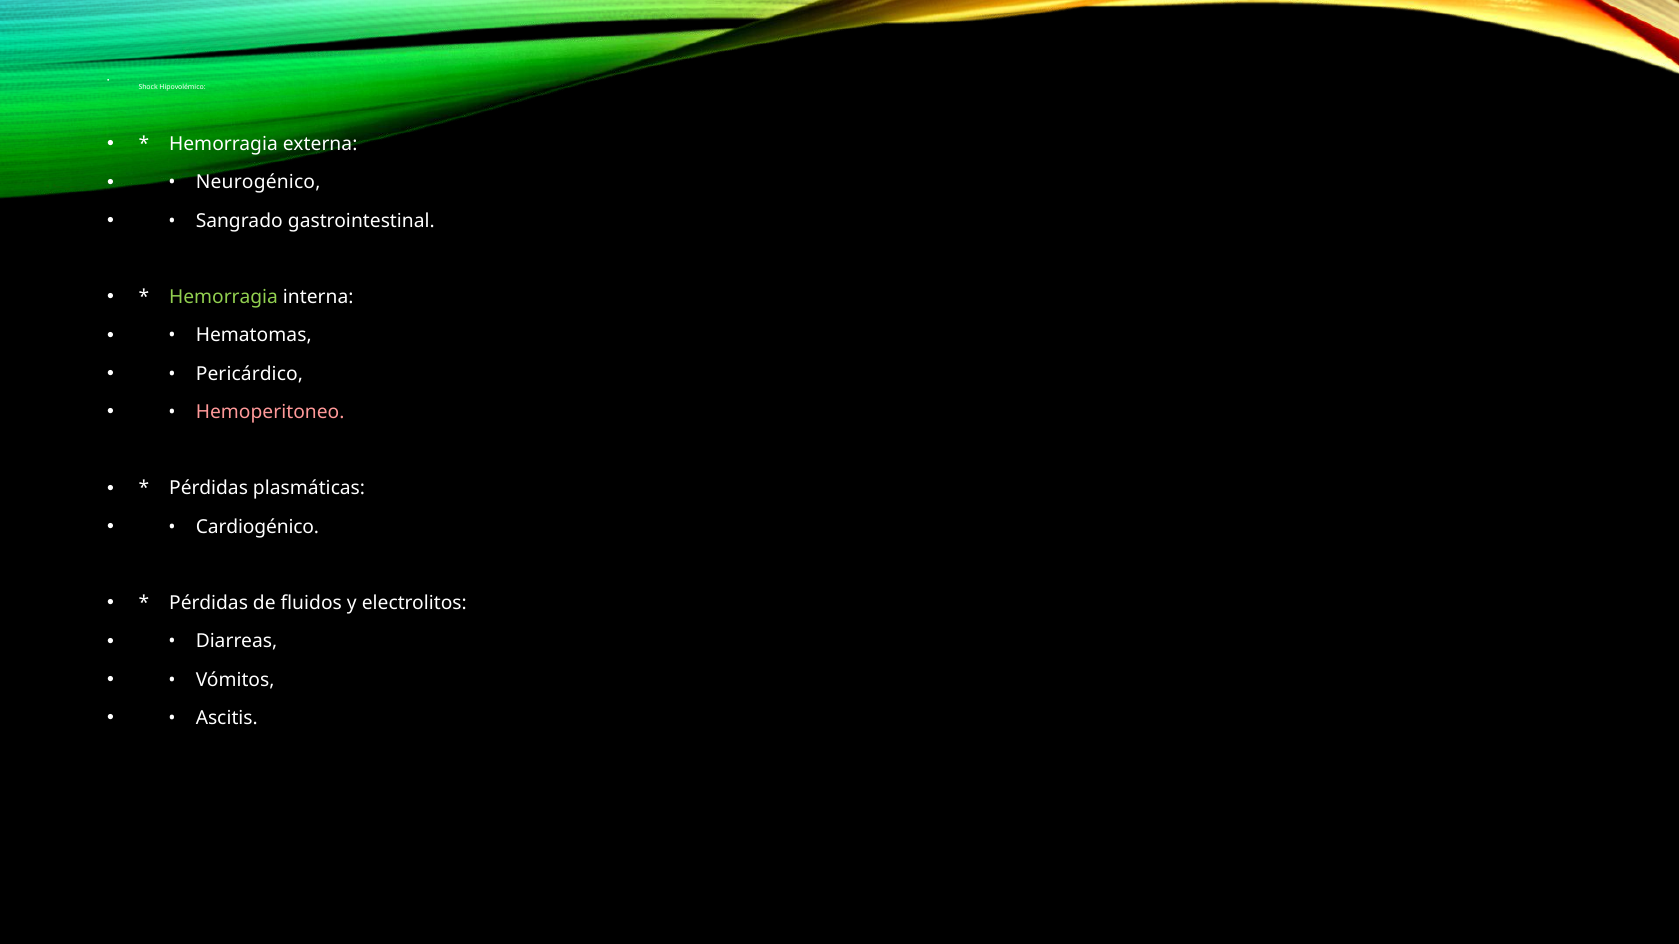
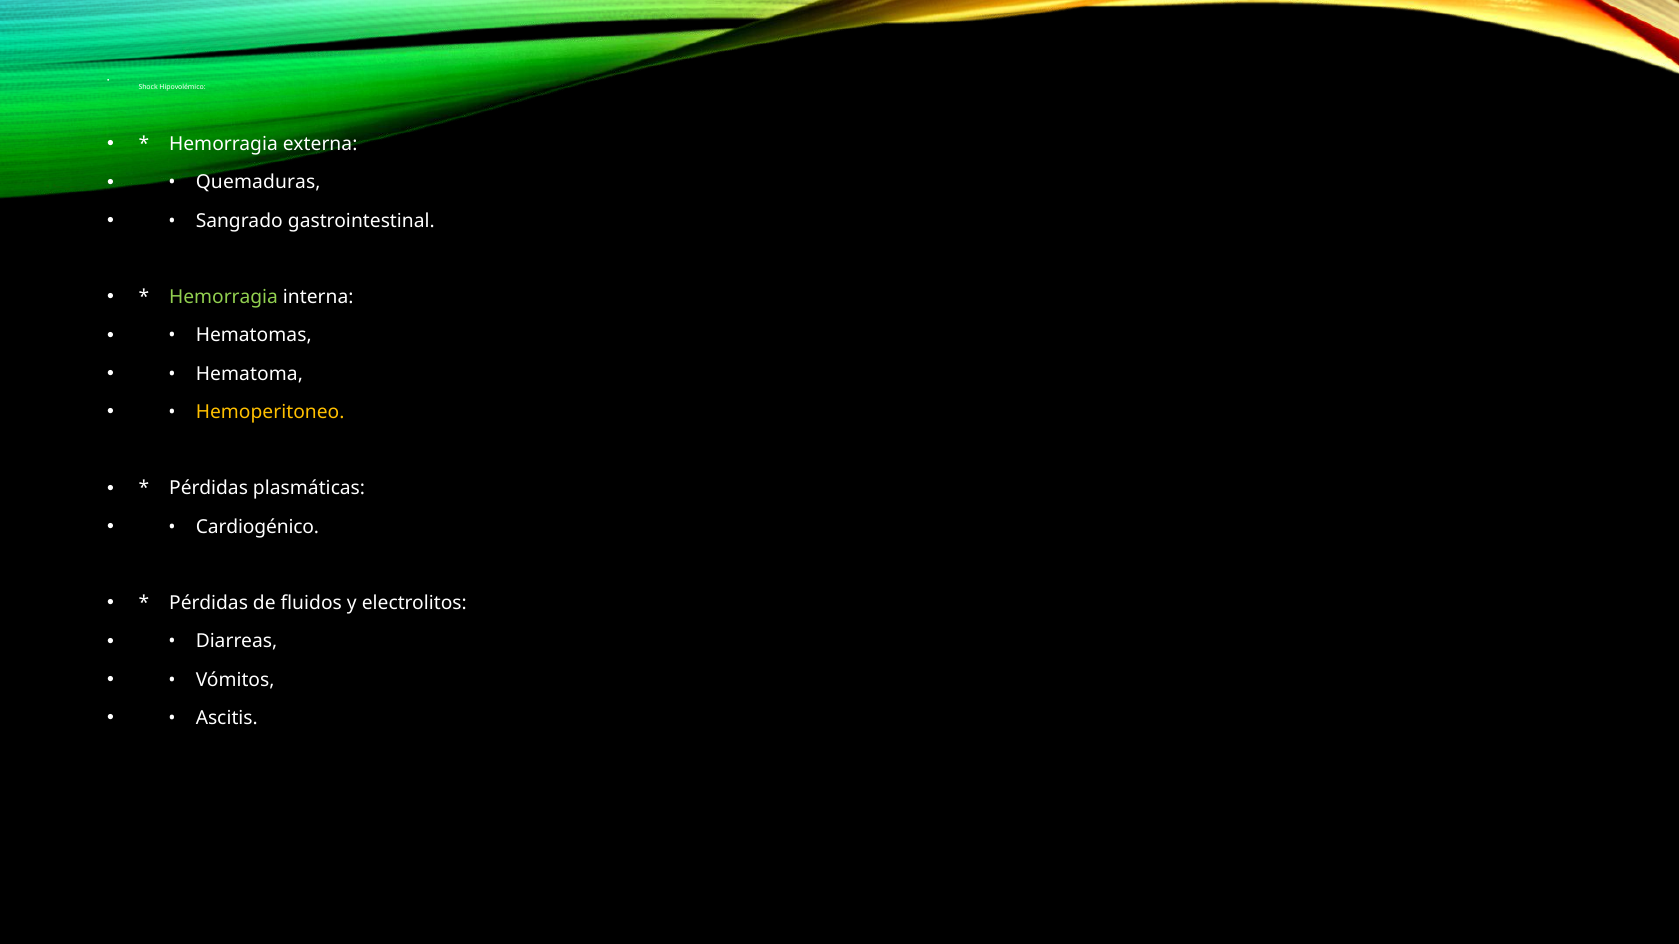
Neurogénico at (258, 183): Neurogénico -> Quemaduras
Pericárdico at (249, 374): Pericárdico -> Hematoma
Hemoperitoneo colour: pink -> yellow
